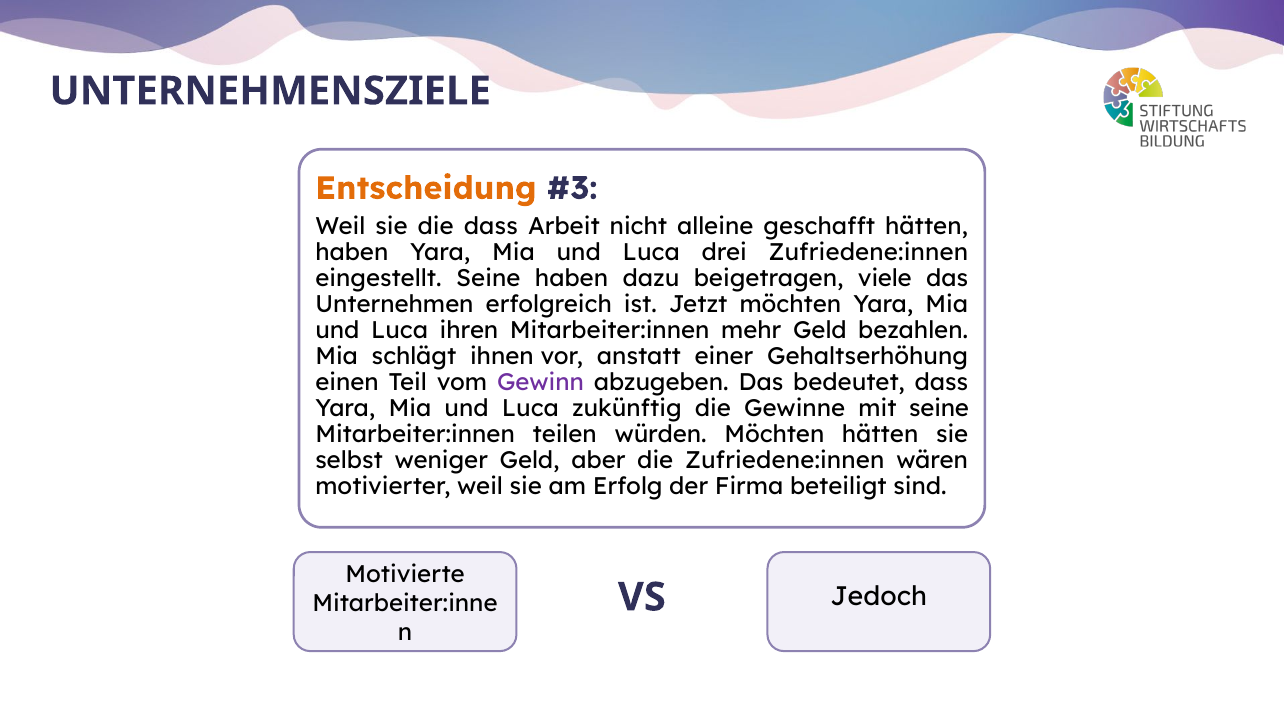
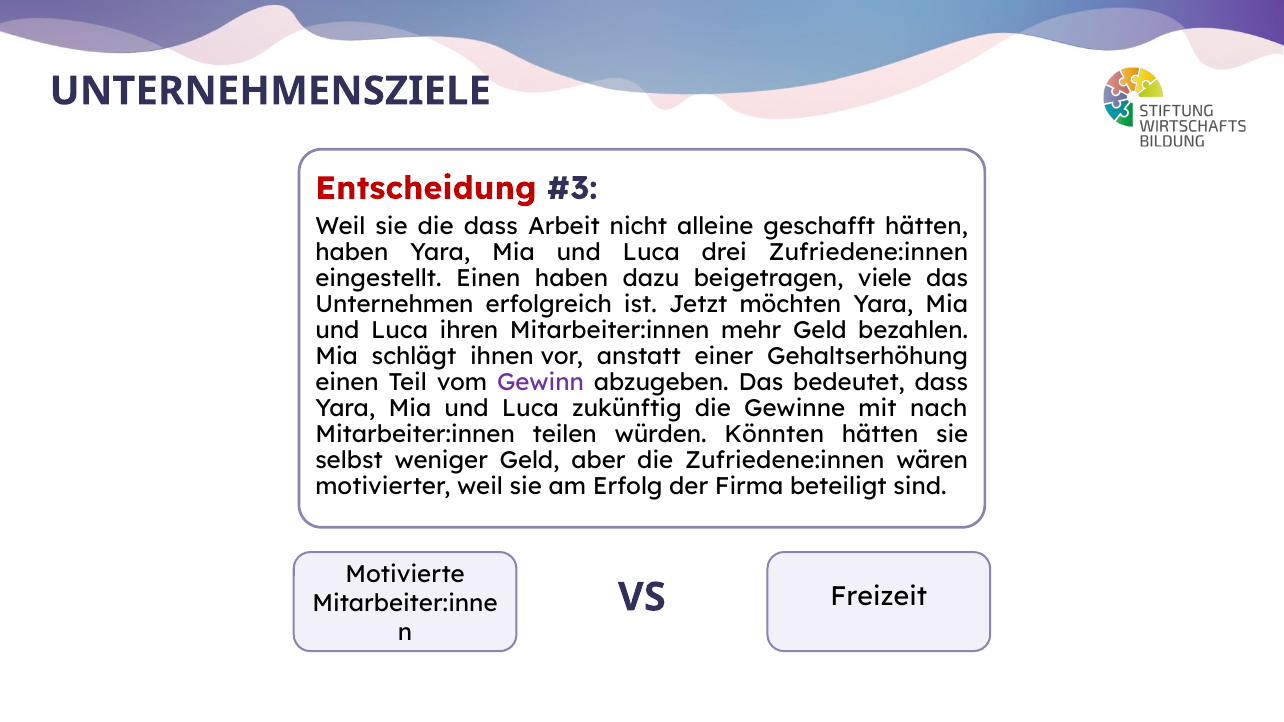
Entscheidung colour: orange -> red
eingestellt Seine: Seine -> Einen
mit seine: seine -> nach
würden Möchten: Möchten -> Könnten
Jedoch: Jedoch -> Freizeit
